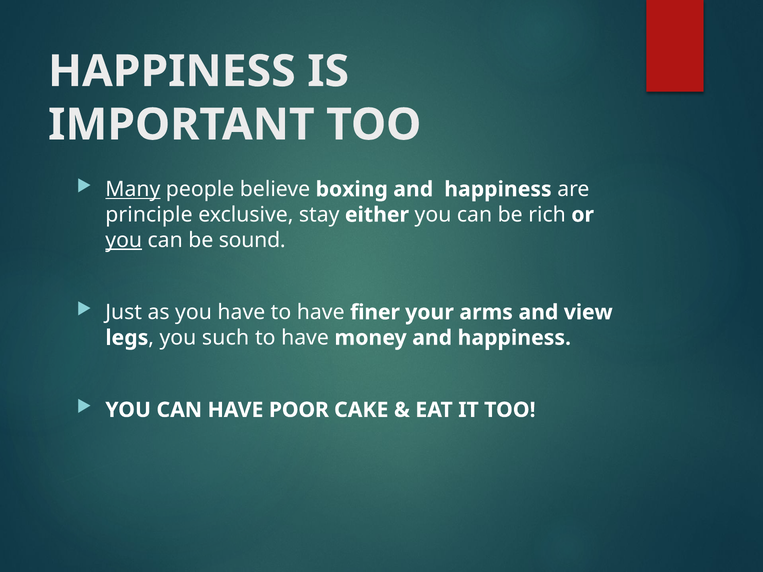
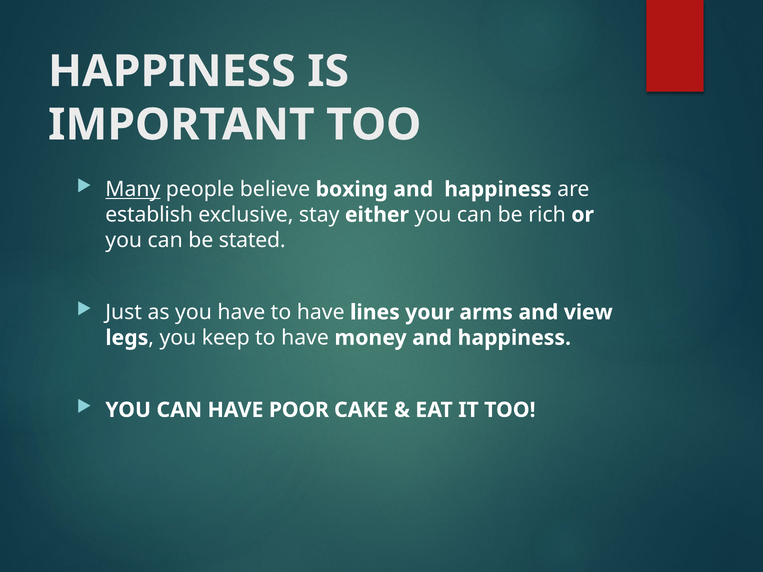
principle: principle -> establish
you at (124, 240) underline: present -> none
sound: sound -> stated
finer: finer -> lines
such: such -> keep
